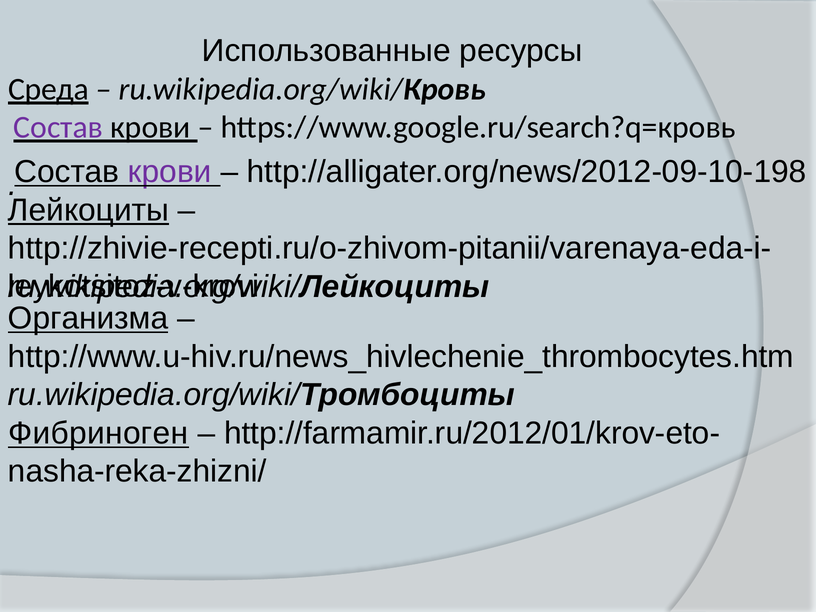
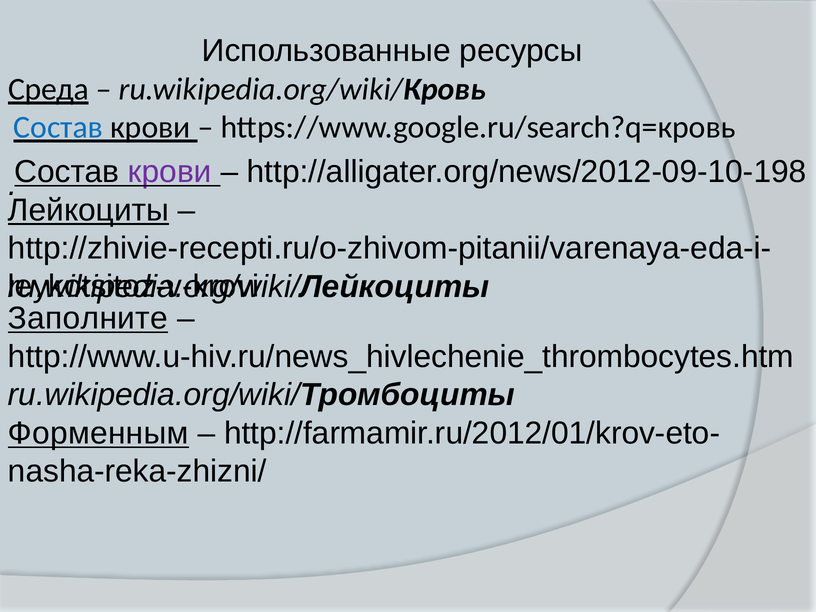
Состав at (58, 127) colour: purple -> blue
Организма: Организма -> Заполните
Фибриноген: Фибриноген -> Форменным
